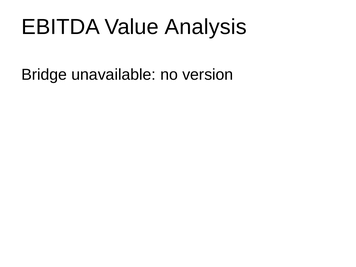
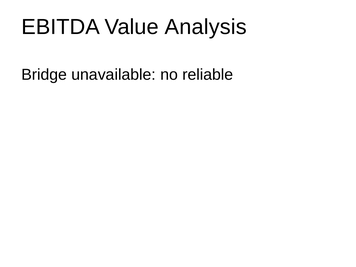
version: version -> reliable
